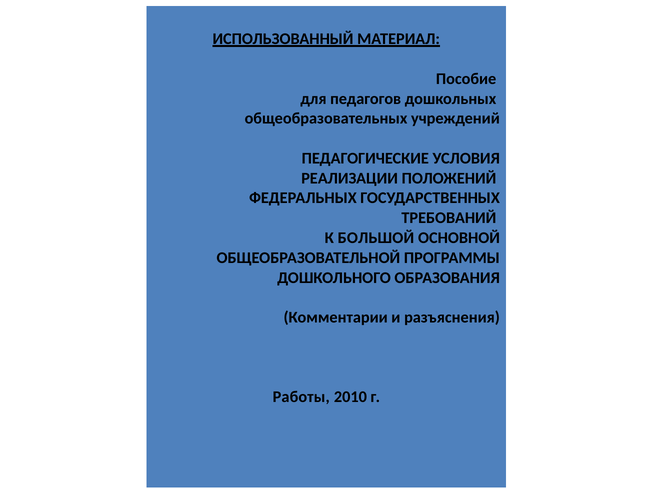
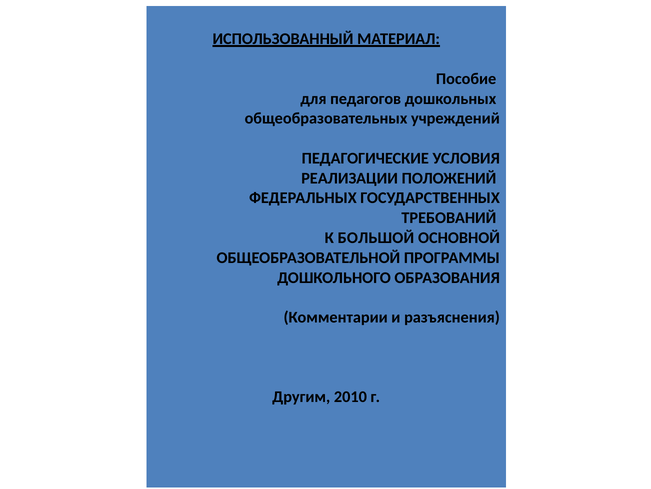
Работы: Работы -> Другим
